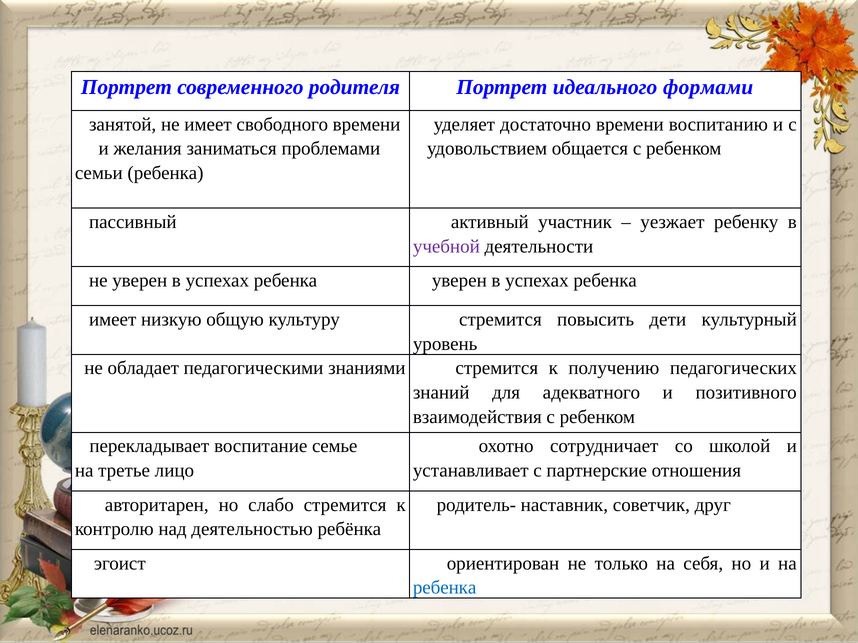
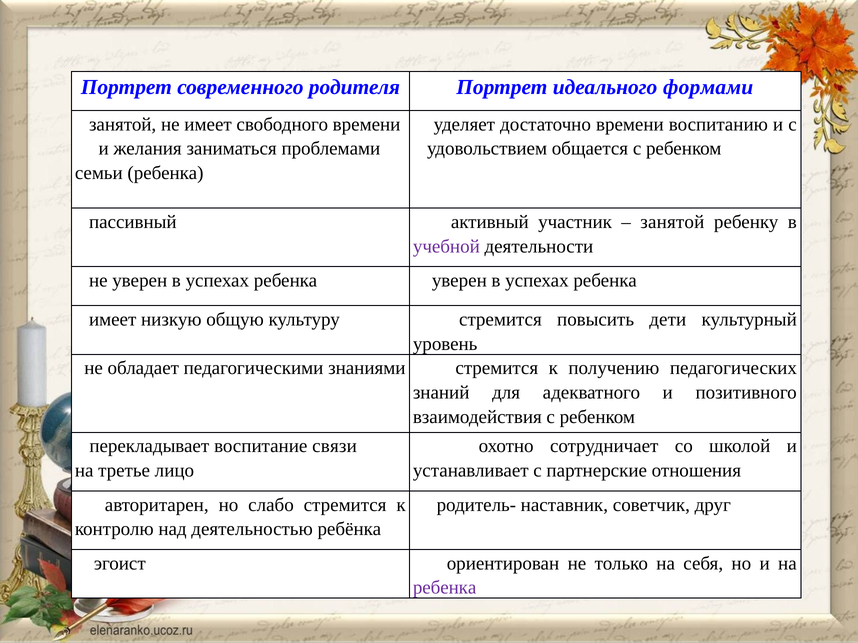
уезжает at (672, 222): уезжает -> занятой
семье: семье -> связи
ребенка at (445, 588) colour: blue -> purple
